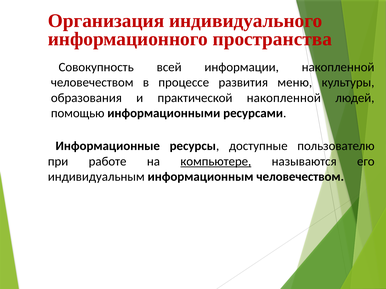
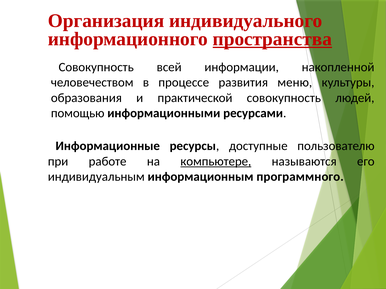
пространства underline: none -> present
практической накопленной: накопленной -> совокупность
информационным человечеством: человечеством -> программного
